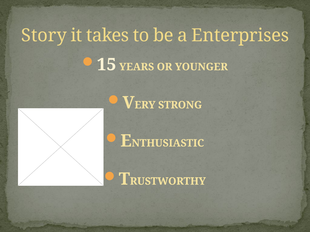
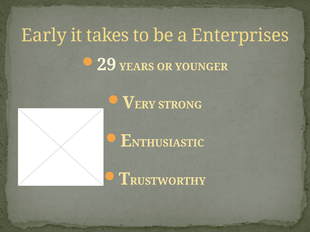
Story: Story -> Early
15: 15 -> 29
